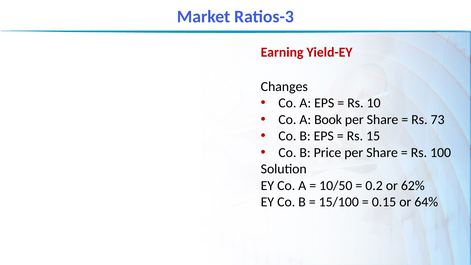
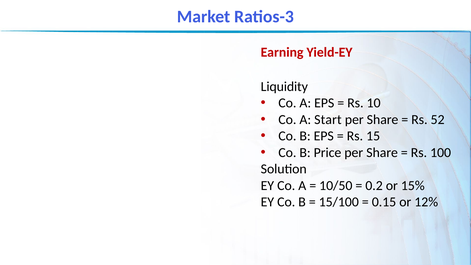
Changes: Changes -> Liquidity
Book: Book -> Start
73: 73 -> 52
62%: 62% -> 15%
64%: 64% -> 12%
